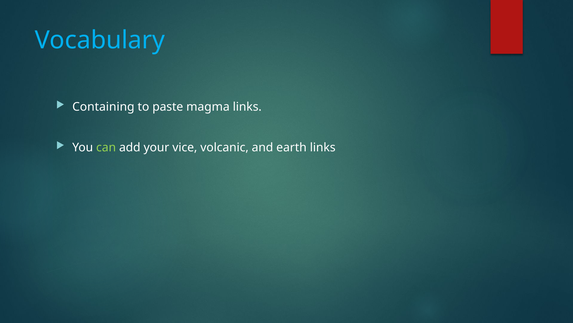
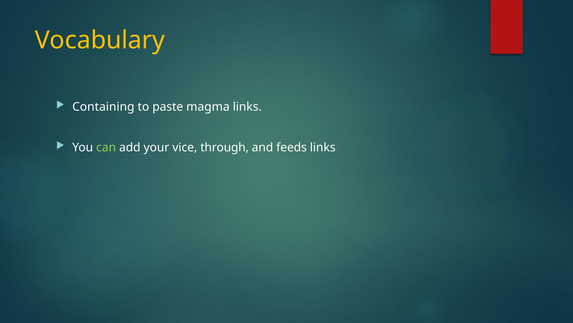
Vocabulary colour: light blue -> yellow
volcanic: volcanic -> through
earth: earth -> feeds
